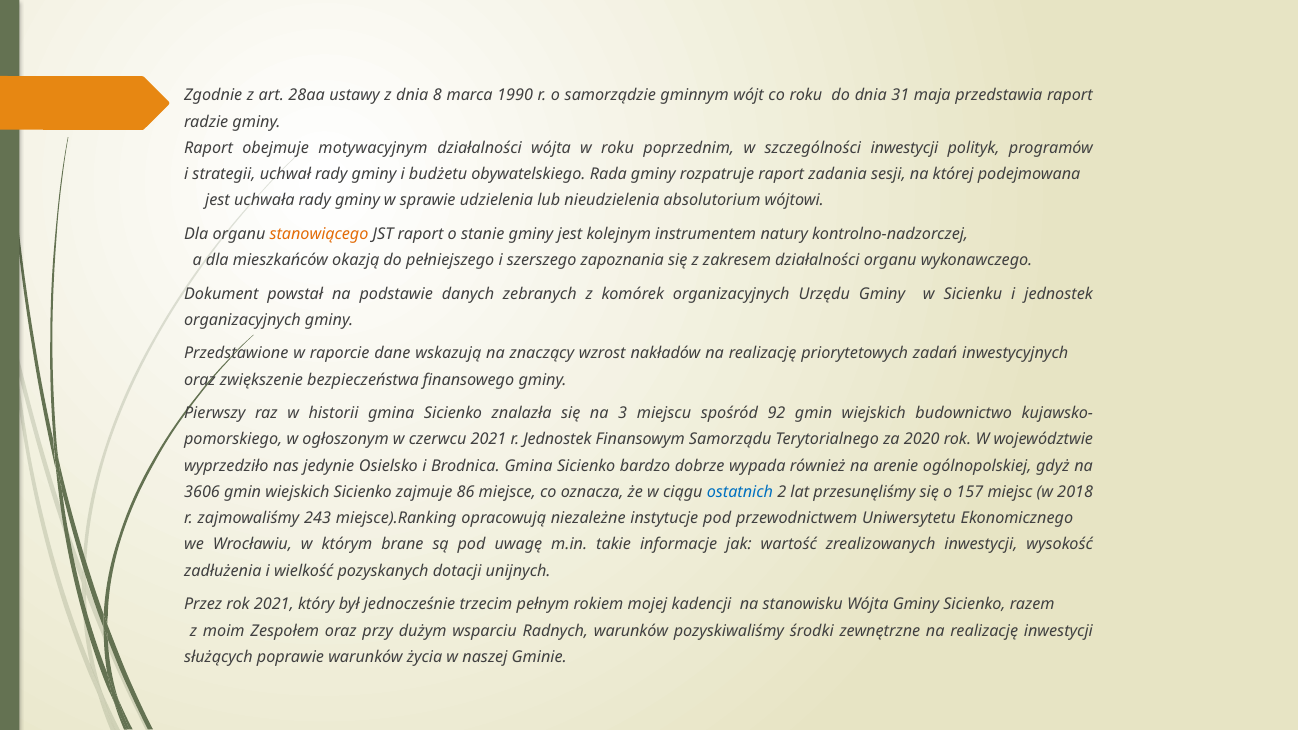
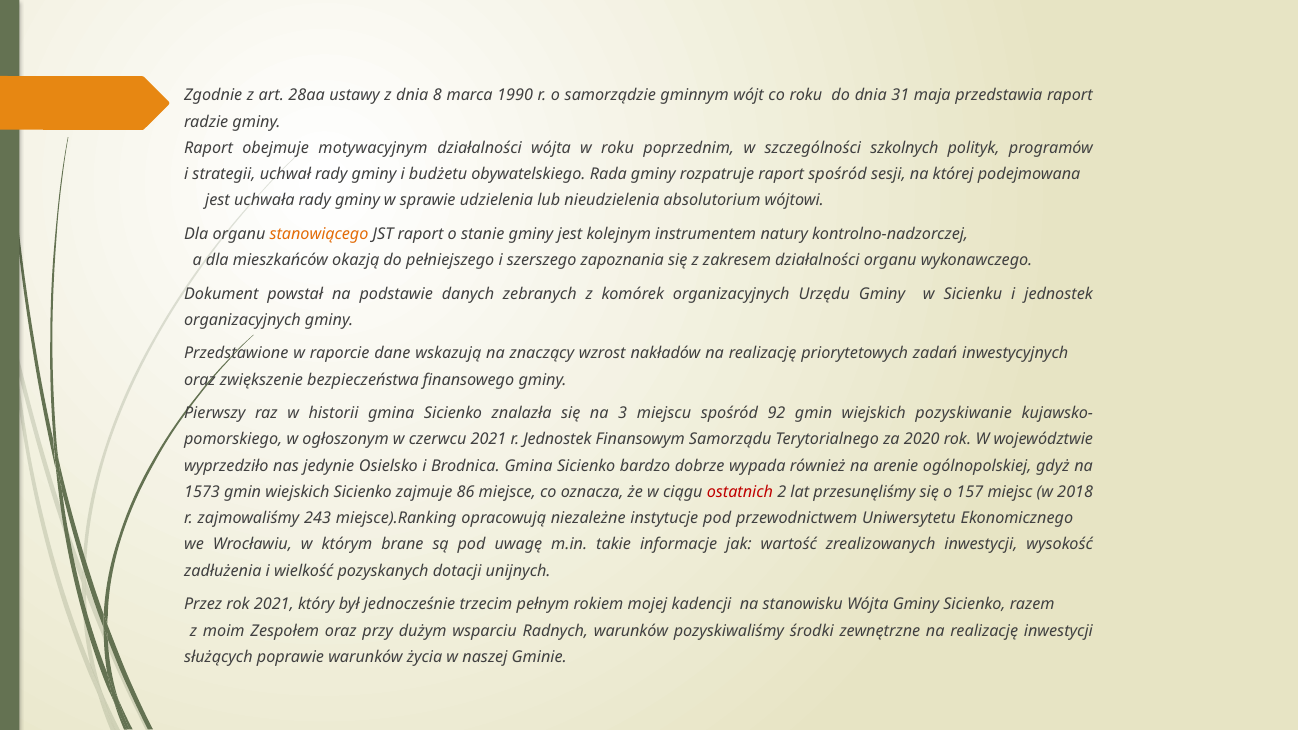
szczególności inwestycji: inwestycji -> szkolnych
raport zadania: zadania -> spośród
budownictwo: budownictwo -> pozyskiwanie
3606: 3606 -> 1573
ostatnich colour: blue -> red
